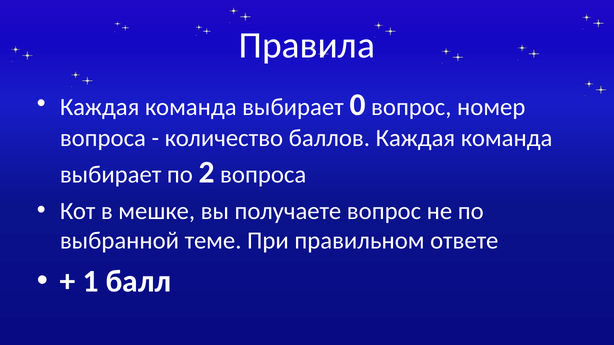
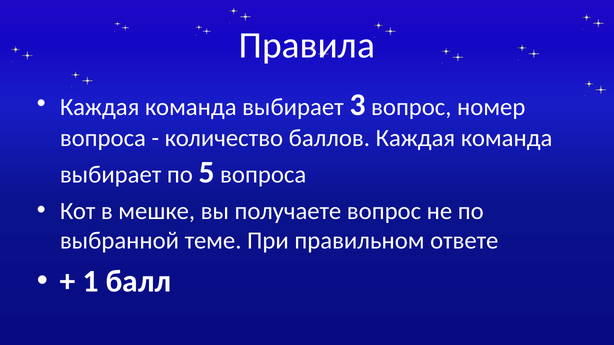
0: 0 -> 3
2: 2 -> 5
